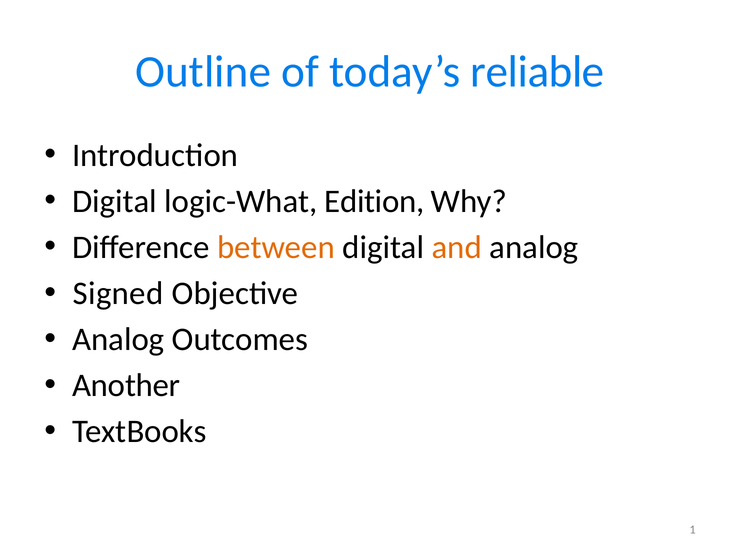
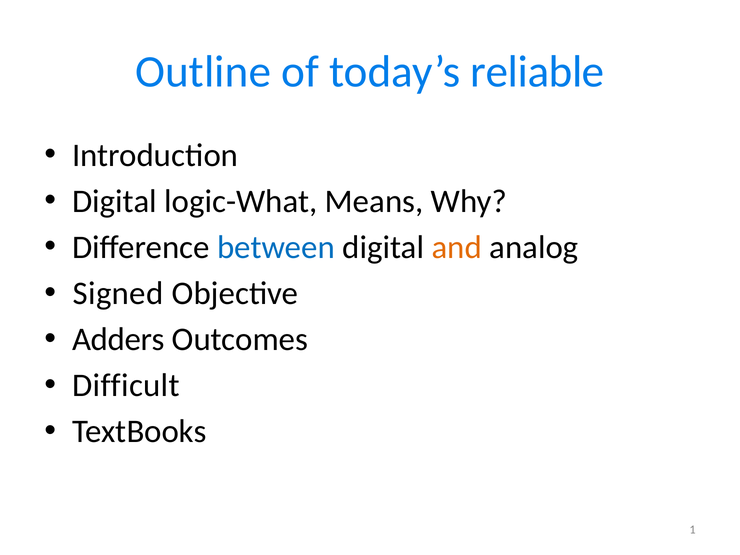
Edition: Edition -> Means
between colour: orange -> blue
Analog at (118, 339): Analog -> Adders
Another: Another -> Difficult
